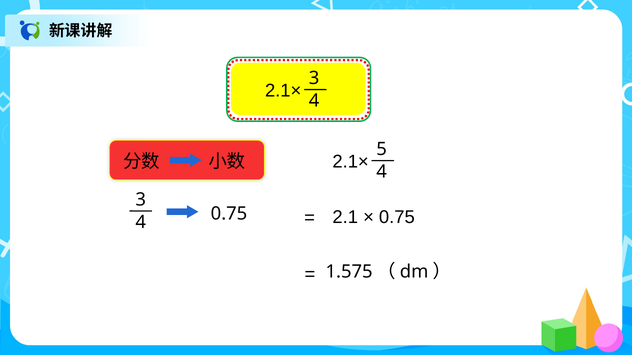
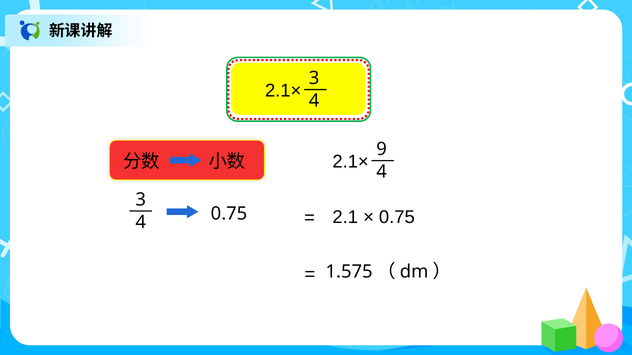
5: 5 -> 9
